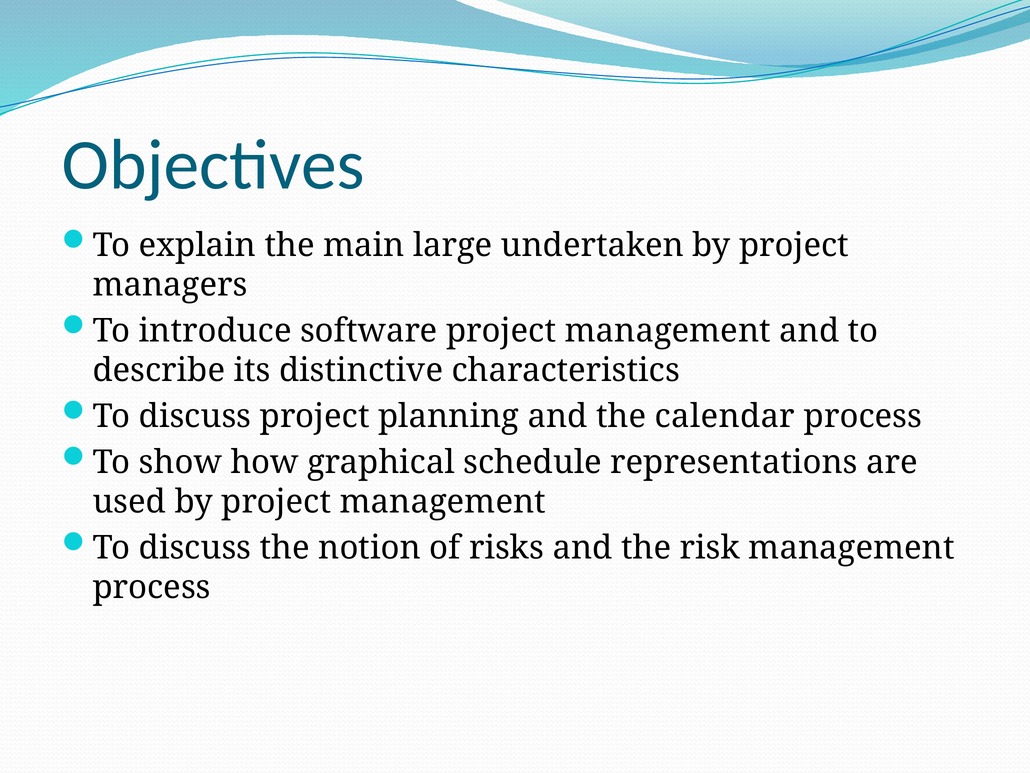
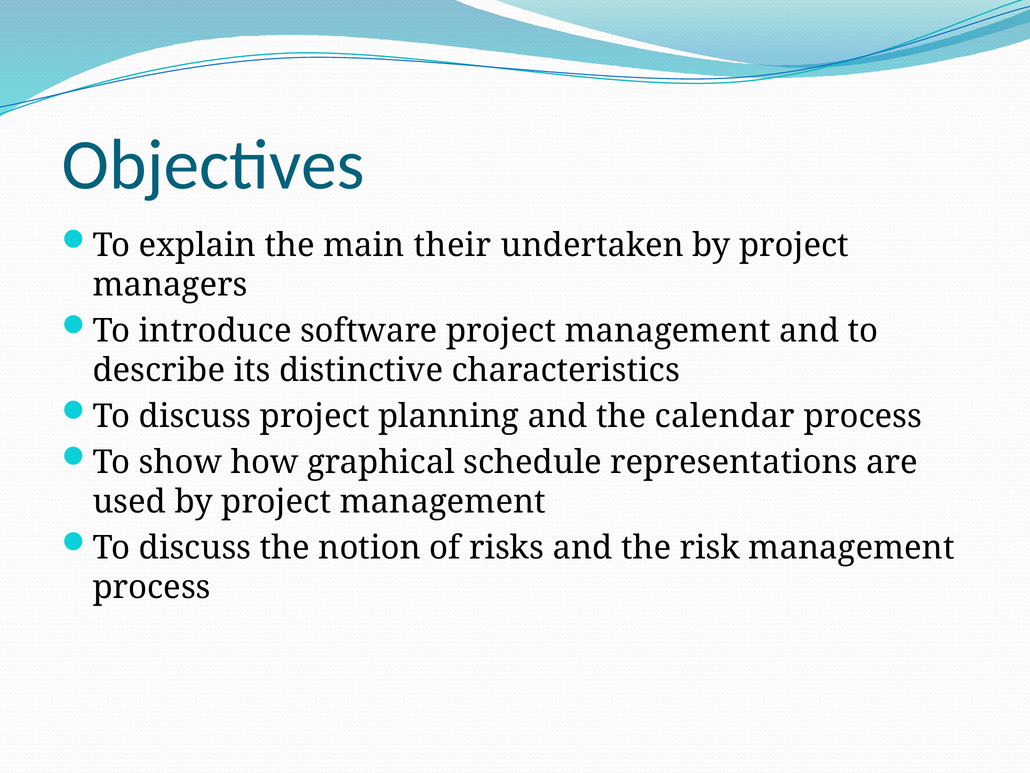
large: large -> their
